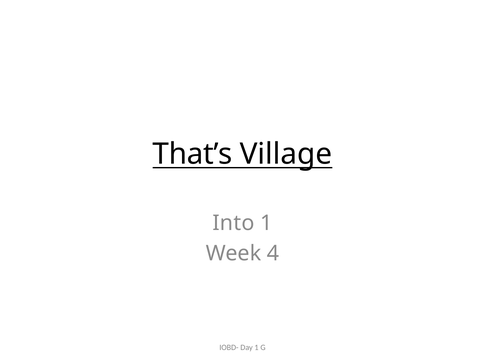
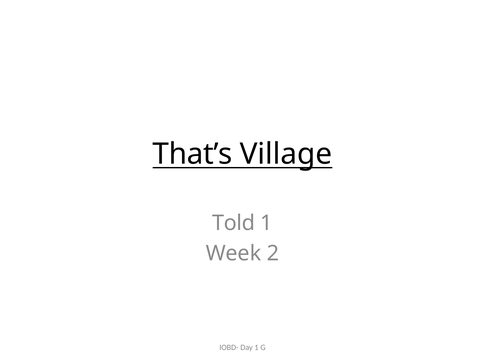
Into: Into -> Told
4: 4 -> 2
